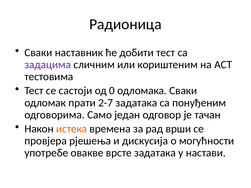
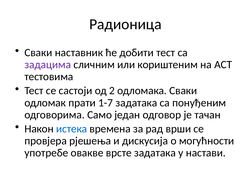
0: 0 -> 2
2-7: 2-7 -> 1-7
истека colour: orange -> blue
